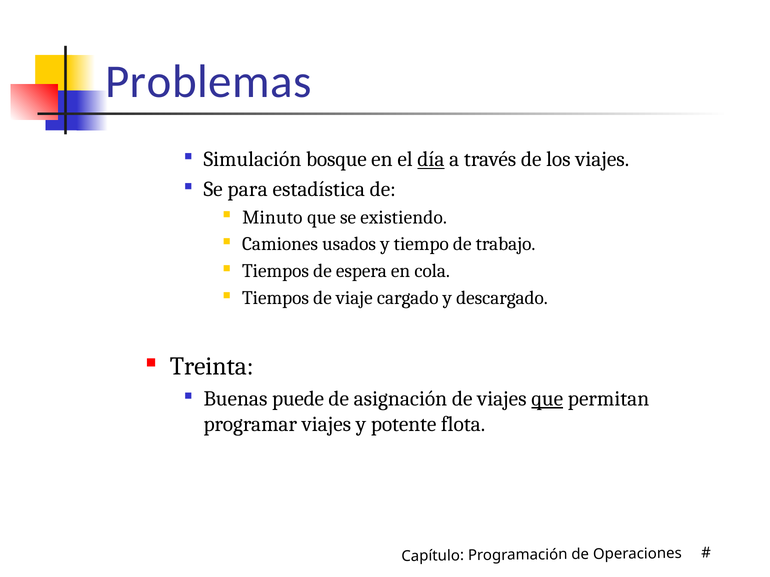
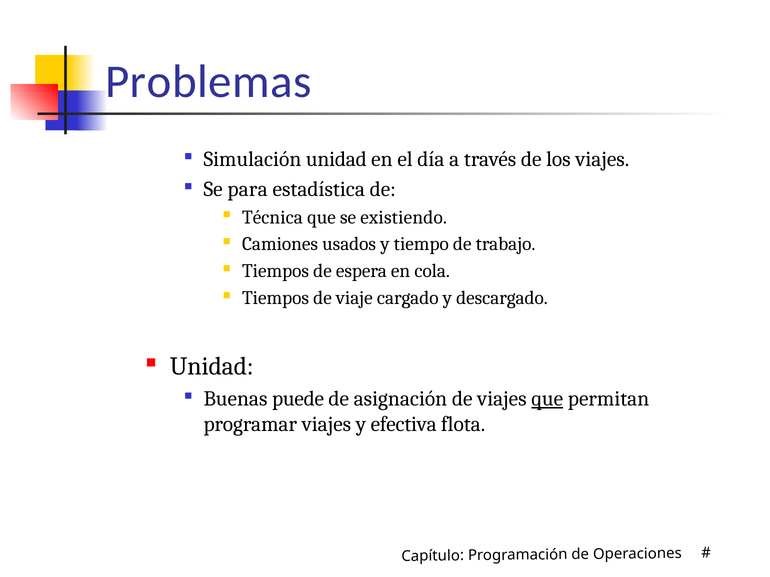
Simulación bosque: bosque -> unidad
día underline: present -> none
Minuto: Minuto -> Técnica
Treinta at (212, 367): Treinta -> Unidad
potente: potente -> efectiva
